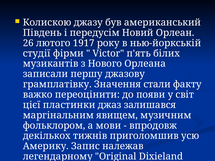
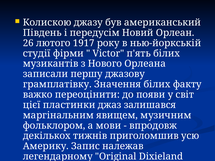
Значення стали: стали -> білих
